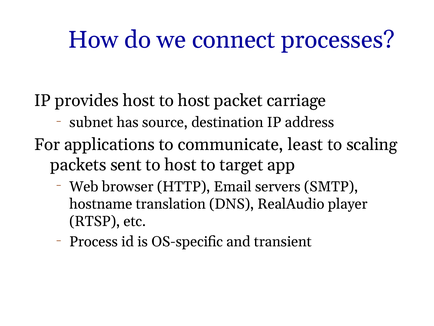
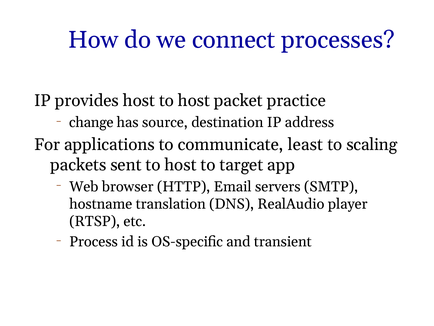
carriage: carriage -> practice
subnet: subnet -> change
